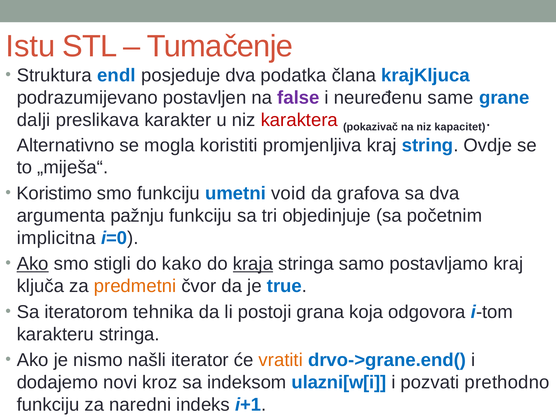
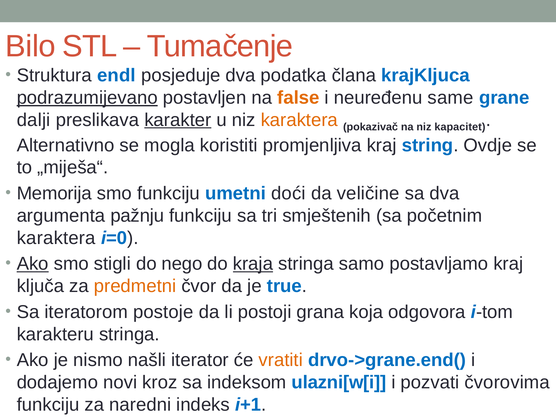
Istu: Istu -> Bilo
podrazumijevano underline: none -> present
false colour: purple -> orange
karakter underline: none -> present
karaktera at (299, 120) colour: red -> orange
Koristimo: Koristimo -> Memorija
void: void -> doći
grafova: grafova -> veličine
objedinjuje: objedinjuje -> smještenih
implicitna at (56, 238): implicitna -> karaktera
kako: kako -> nego
tehnika: tehnika -> postoje
prethodno: prethodno -> čvorovima
